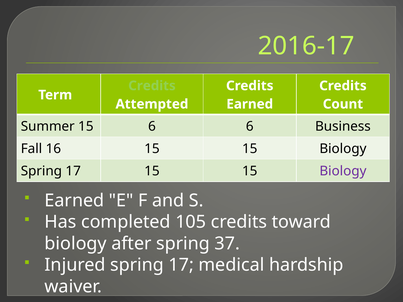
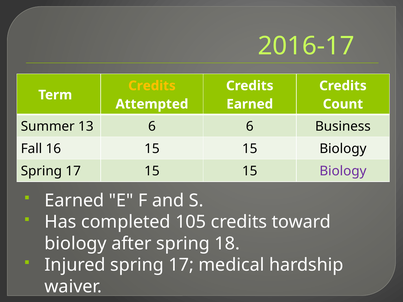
Credits at (152, 86) colour: light green -> yellow
Summer 15: 15 -> 13
37: 37 -> 18
